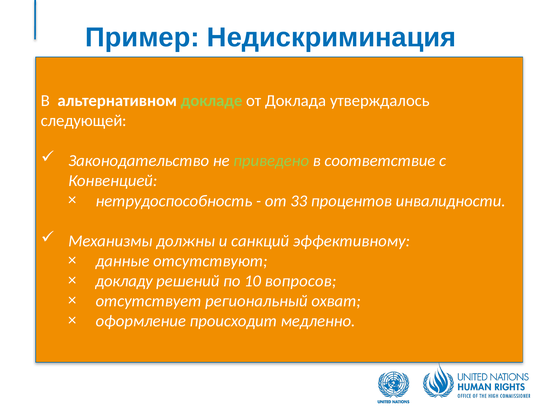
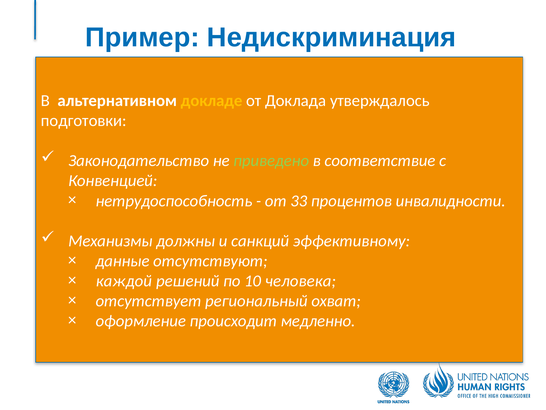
докладе colour: light green -> yellow
следующей: следующей -> подготовки
докладу: докладу -> каждой
вопросов: вопросов -> человека
